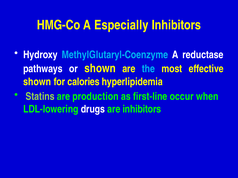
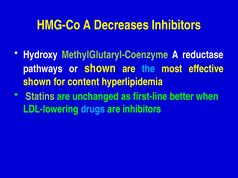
Especially: Especially -> Decreases
MethylGlutaryl-Coenzyme colour: light blue -> light green
calories: calories -> content
production: production -> unchanged
occur: occur -> better
drugs colour: white -> light blue
